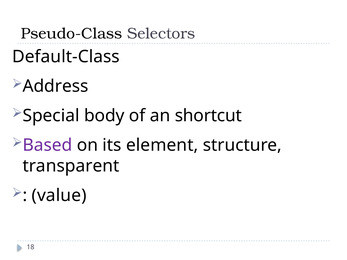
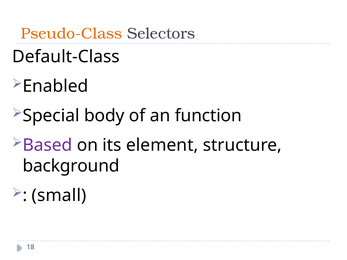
Pseudo-Class colour: black -> orange
Address: Address -> Enabled
shortcut: shortcut -> function
transparent: transparent -> background
value: value -> small
